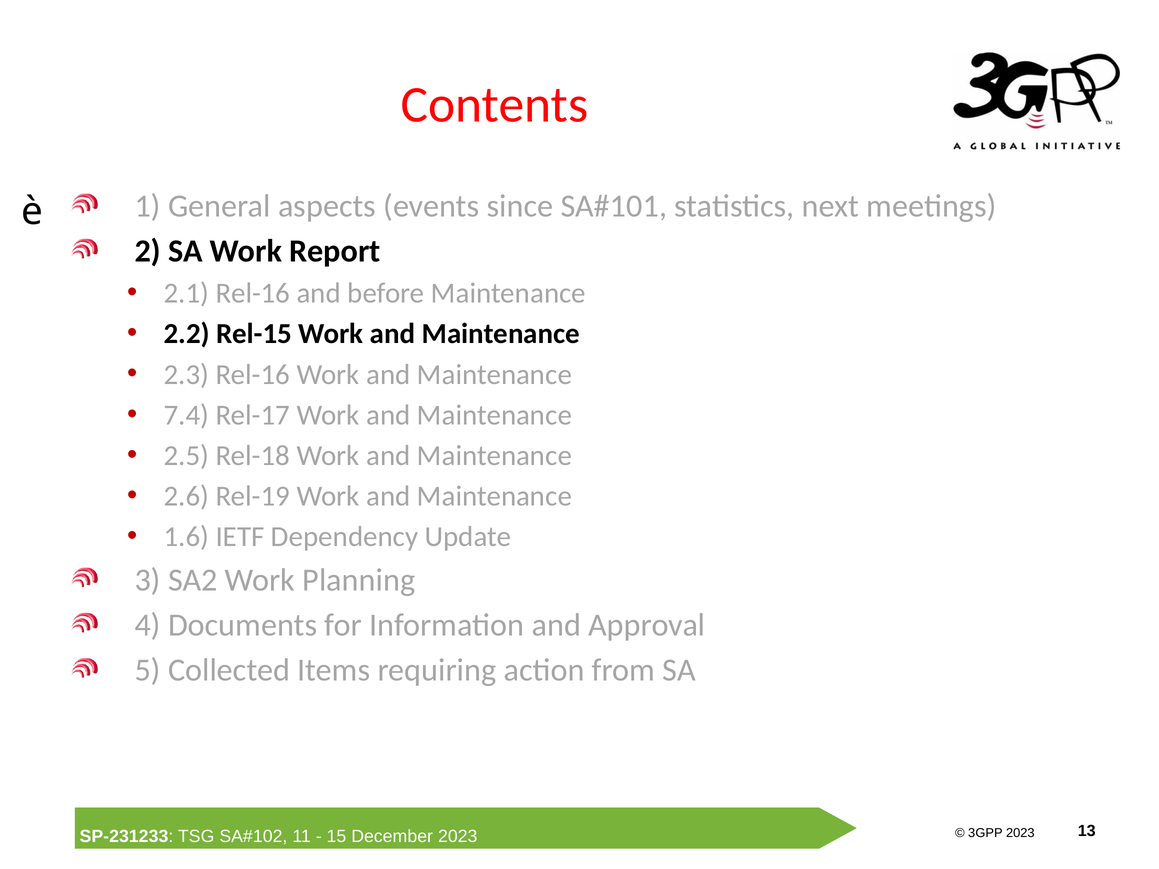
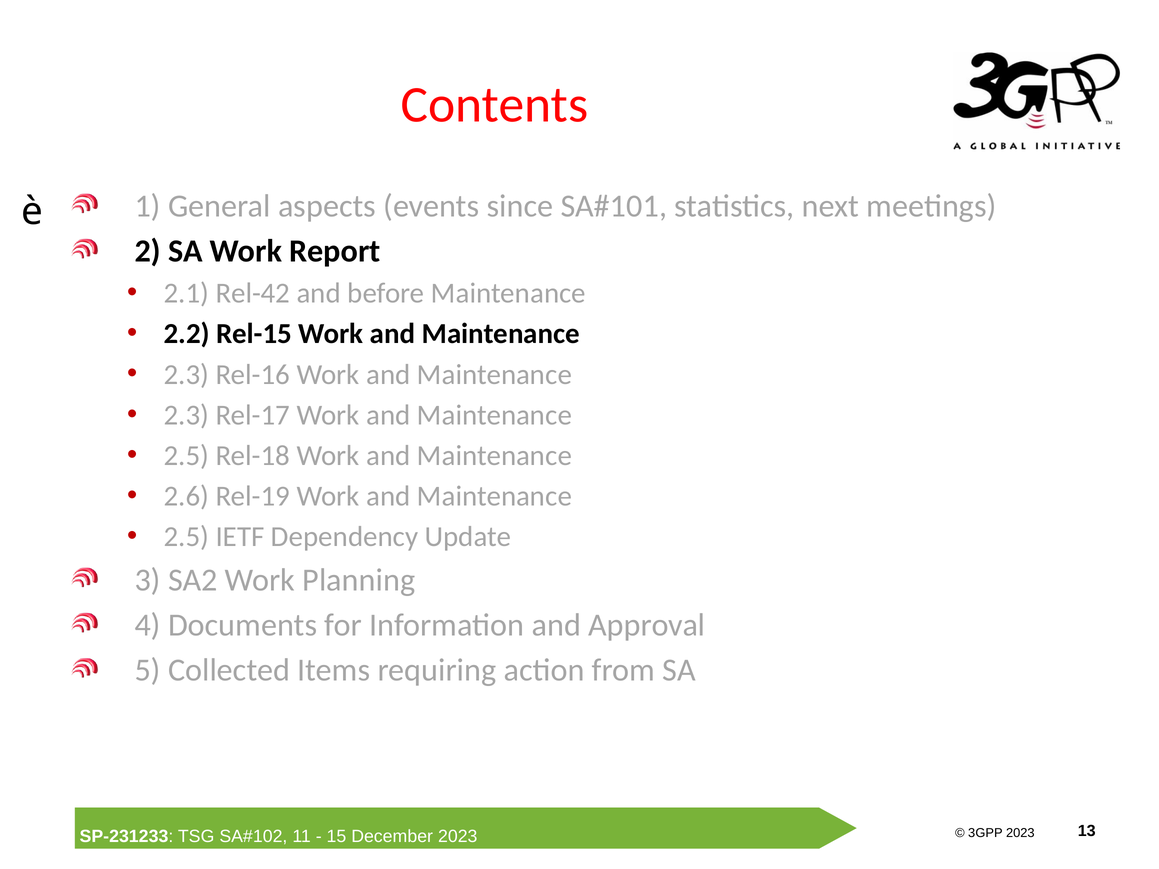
2.1 Rel-16: Rel-16 -> Rel-42
7.4 at (186, 415): 7.4 -> 2.3
1.6 at (186, 537): 1.6 -> 2.5
